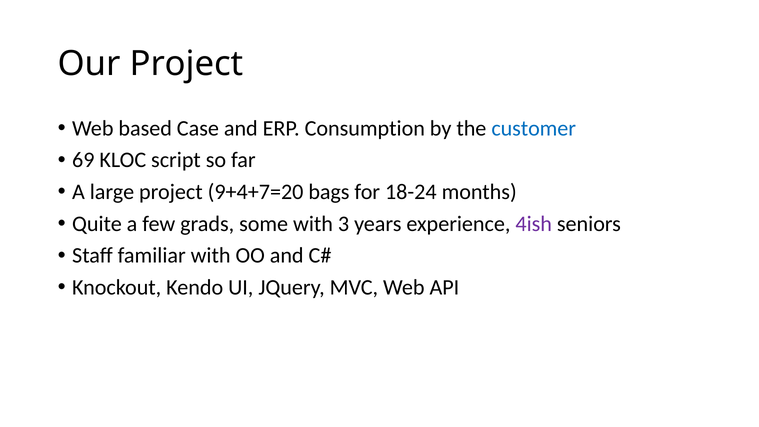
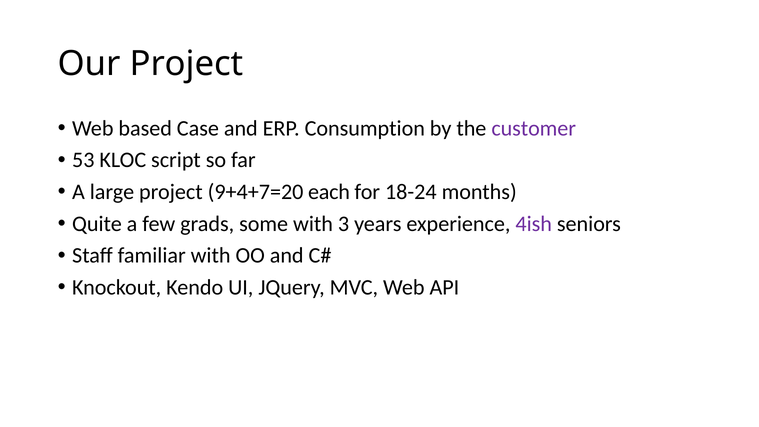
customer colour: blue -> purple
69: 69 -> 53
bags: bags -> each
